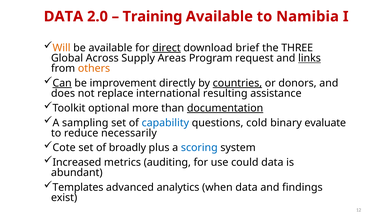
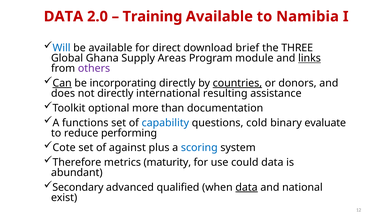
Will colour: orange -> blue
direct underline: present -> none
Across: Across -> Ghana
request: request -> module
others colour: orange -> purple
improvement: improvement -> incorporating
not replace: replace -> directly
documentation underline: present -> none
sampling: sampling -> functions
necessarily: necessarily -> performing
broadly: broadly -> against
Increased: Increased -> Therefore
auditing: auditing -> maturity
Templates: Templates -> Secondary
analytics: analytics -> qualified
data at (247, 187) underline: none -> present
findings: findings -> national
